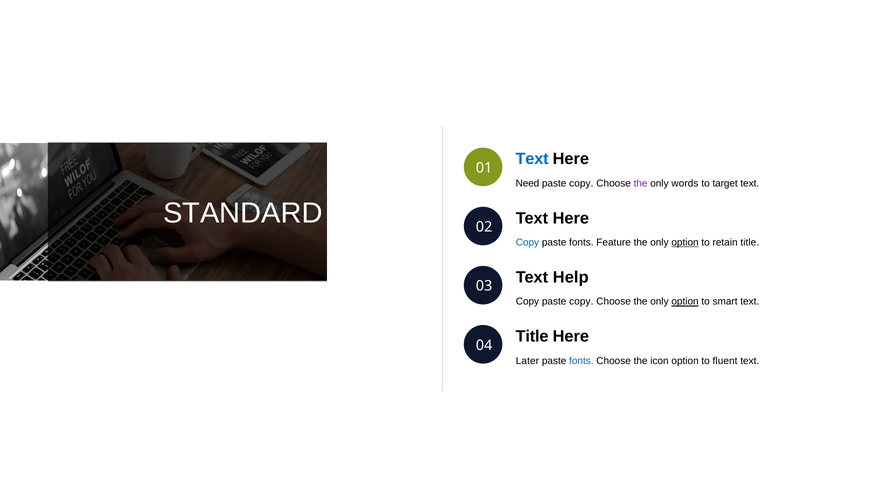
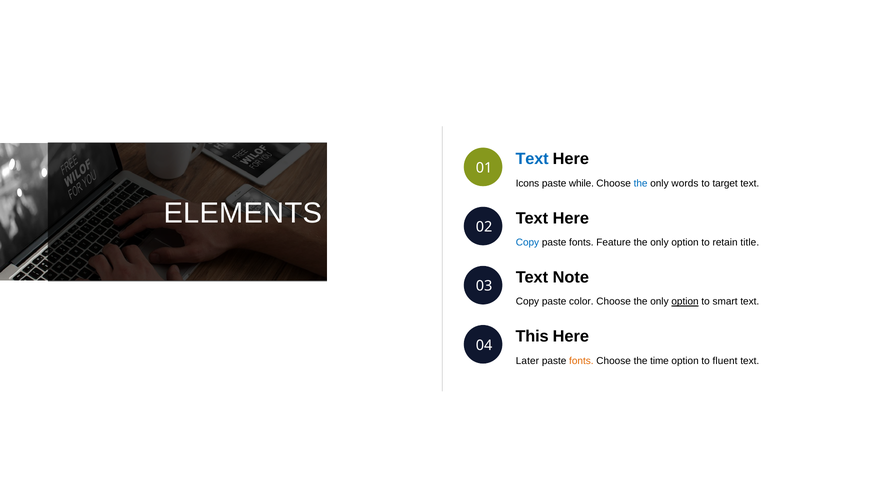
Need: Need -> Icons
copy at (581, 183): copy -> while
the at (641, 183) colour: purple -> blue
STANDARD: STANDARD -> ELEMENTS
option at (685, 243) underline: present -> none
Help: Help -> Note
Copy paste copy: copy -> color
Title at (532, 336): Title -> This
fonts at (581, 361) colour: blue -> orange
icon: icon -> time
